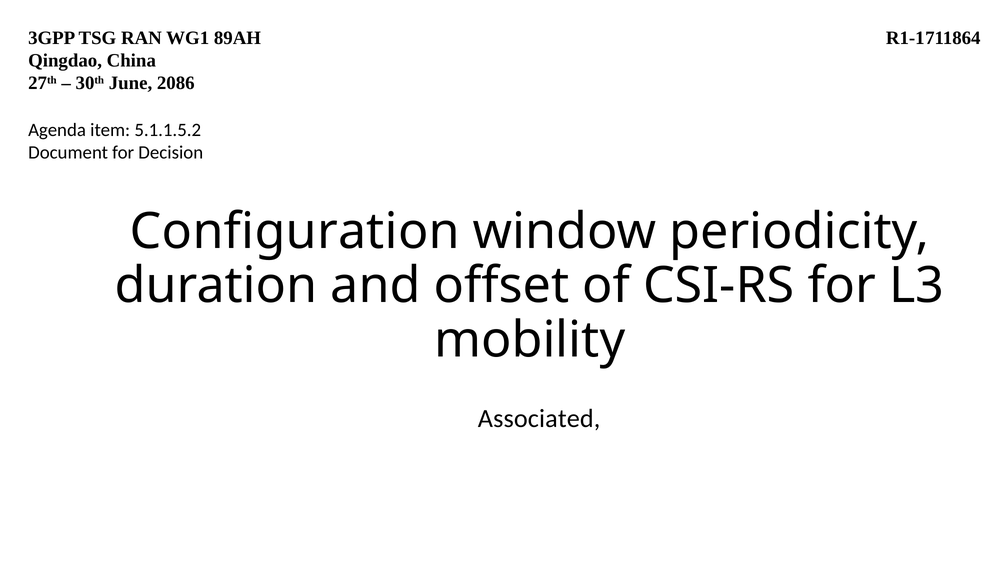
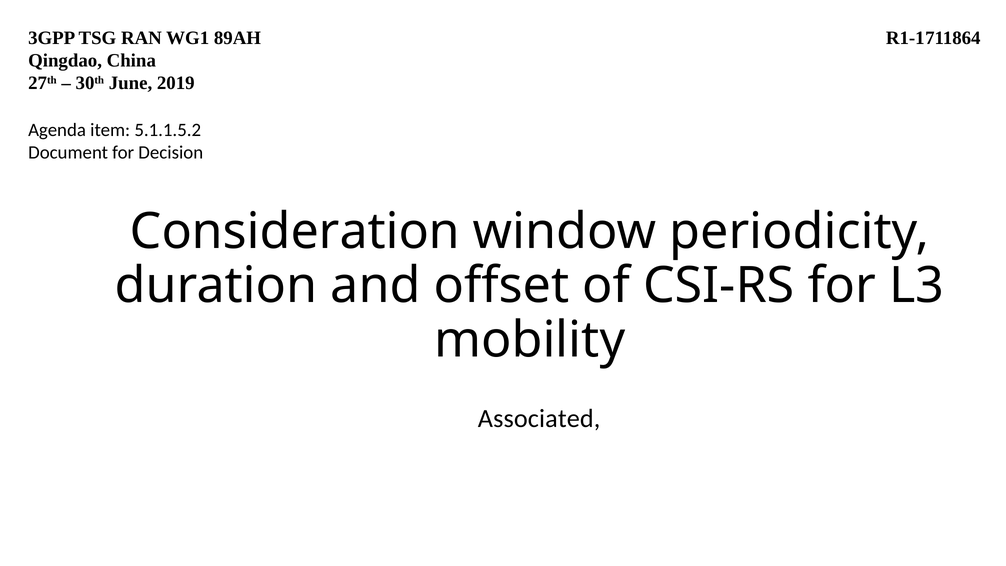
2086: 2086 -> 2019
Configuration: Configuration -> Consideration
